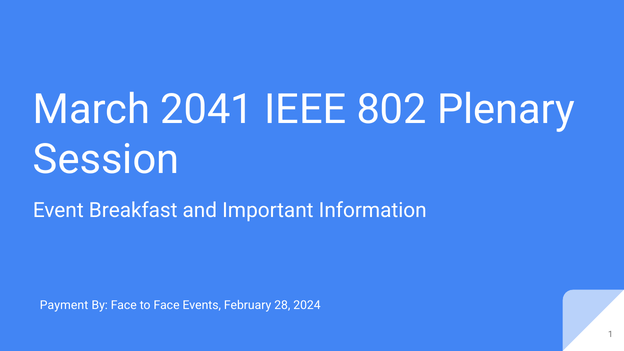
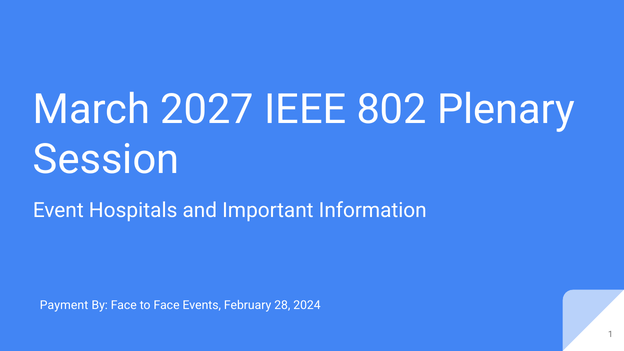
2041: 2041 -> 2027
Breakfast: Breakfast -> Hospitals
